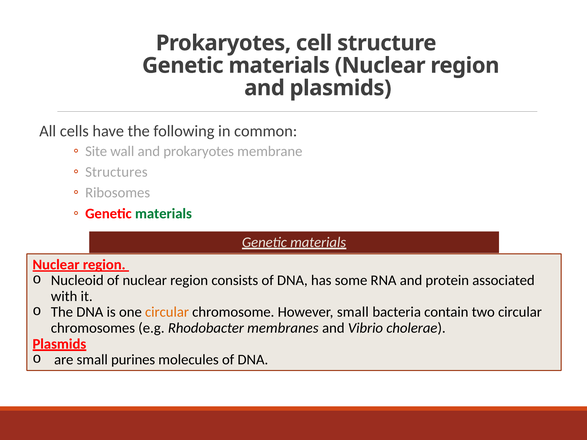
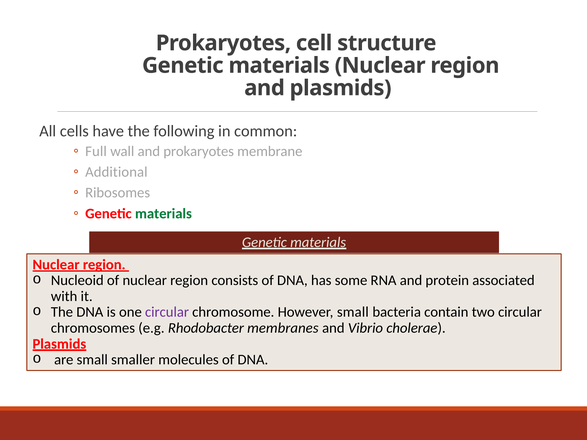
Site: Site -> Full
Structures: Structures -> Additional
circular at (167, 312) colour: orange -> purple
purines: purines -> smaller
